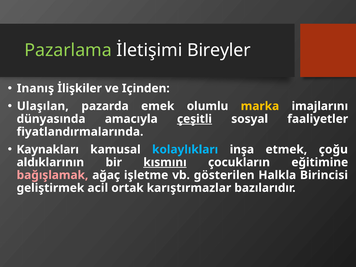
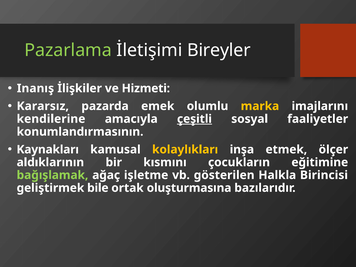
Içinden: Içinden -> Hizmeti
Ulaşılan: Ulaşılan -> Kararsız
dünyasında: dünyasında -> kendilerine
fiyatlandırmalarında: fiyatlandırmalarında -> konumlandırmasının
kolaylıkları colour: light blue -> yellow
çoğu: çoğu -> ölçer
kısmını underline: present -> none
bağışlamak colour: pink -> light green
acil: acil -> bile
karıştırmazlar: karıştırmazlar -> oluşturmasına
